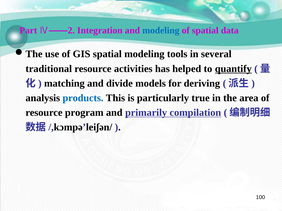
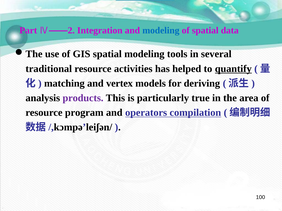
divide: divide -> vertex
products colour: blue -> purple
primarily: primarily -> operators
